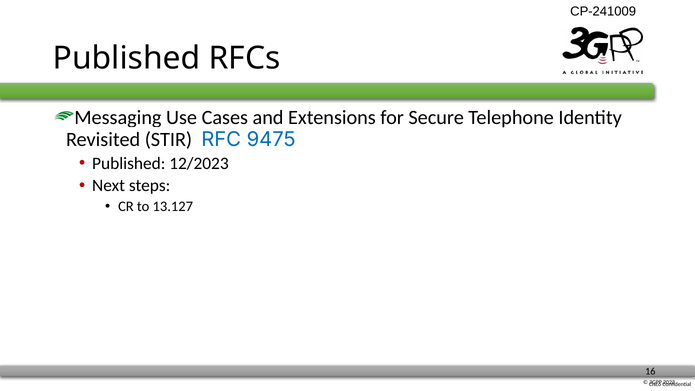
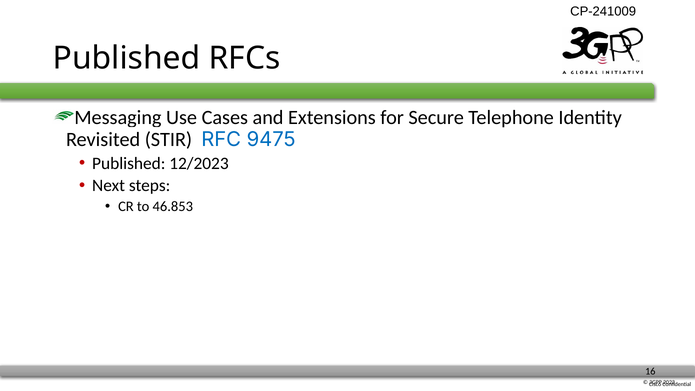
13.127: 13.127 -> 46.853
